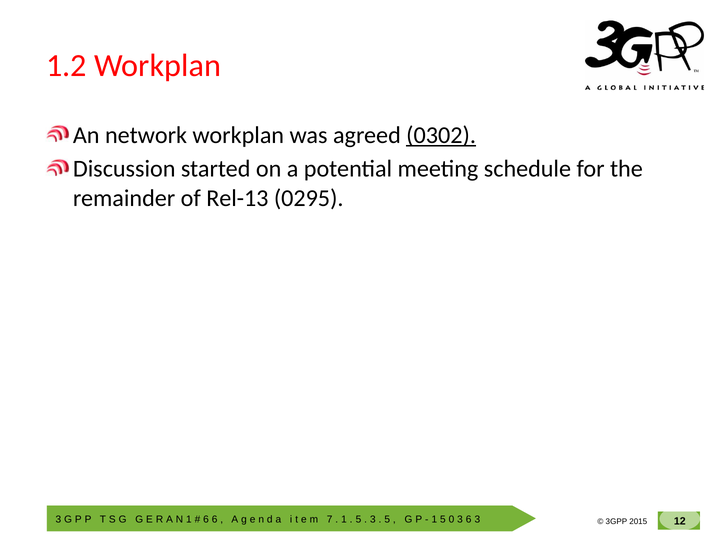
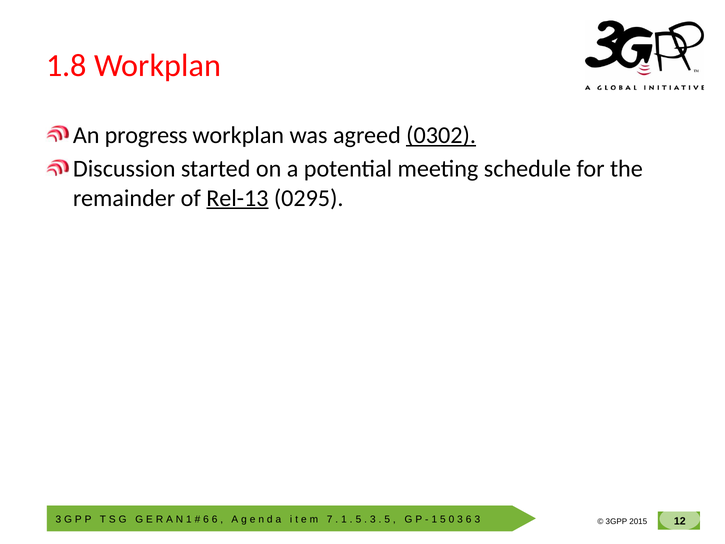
1.2: 1.2 -> 1.8
network: network -> progress
Rel-13 underline: none -> present
